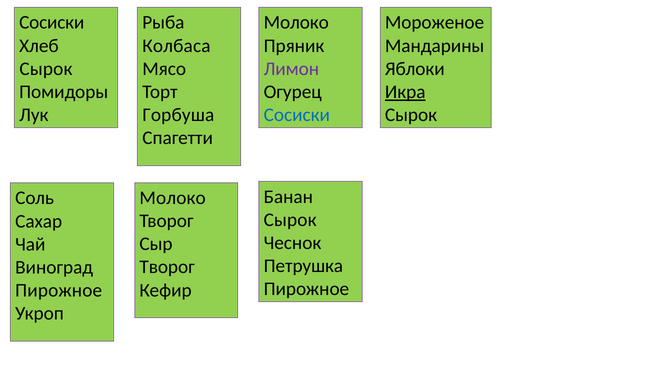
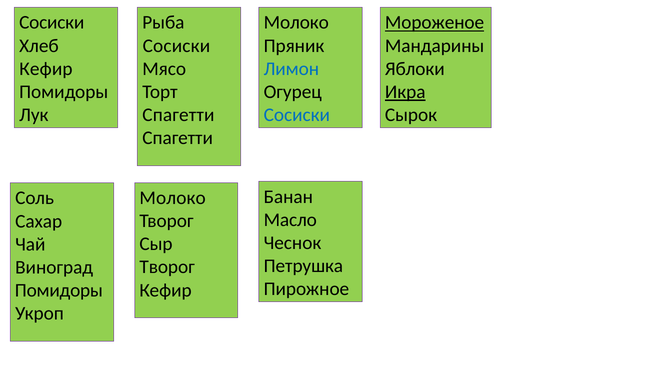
Мороженое underline: none -> present
Колбаса at (176, 46): Колбаса -> Сосиски
Сырок at (46, 69): Сырок -> Кефир
Лимон colour: purple -> blue
Горбуша at (178, 115): Горбуша -> Спагетти
Сырок at (290, 220): Сырок -> Масло
Пирожное at (59, 291): Пирожное -> Помидоры
